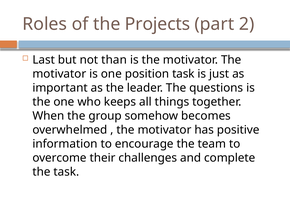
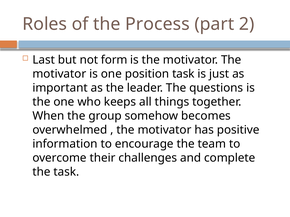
Projects: Projects -> Process
than: than -> form
